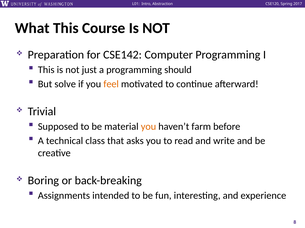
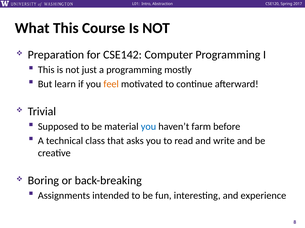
should: should -> mostly
solve: solve -> learn
you at (148, 127) colour: orange -> blue
